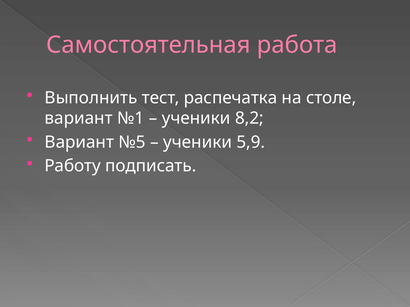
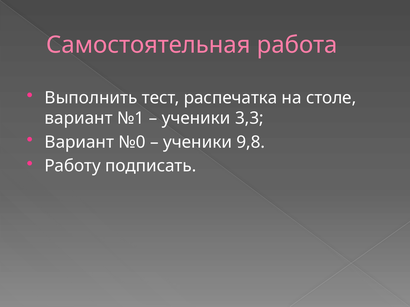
8,2: 8,2 -> 3,3
№5: №5 -> №0
5,9: 5,9 -> 9,8
